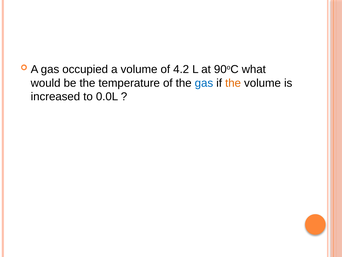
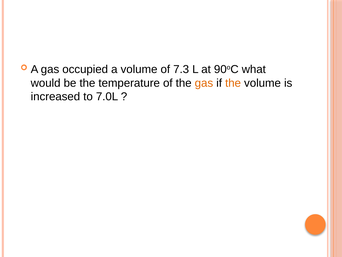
4.2: 4.2 -> 7.3
gas at (204, 83) colour: blue -> orange
0.0L: 0.0L -> 7.0L
